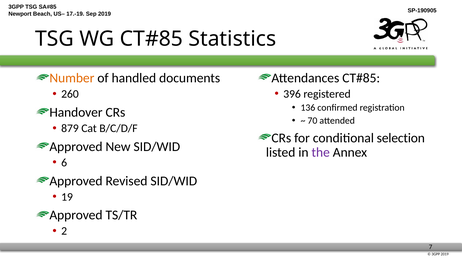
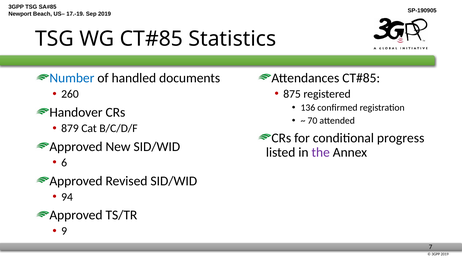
Number colour: orange -> blue
396: 396 -> 875
selection: selection -> progress
19: 19 -> 94
2: 2 -> 9
